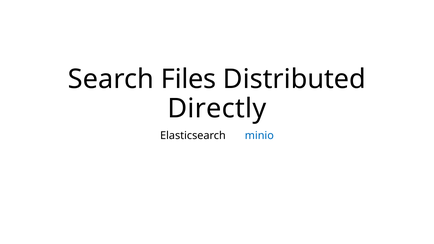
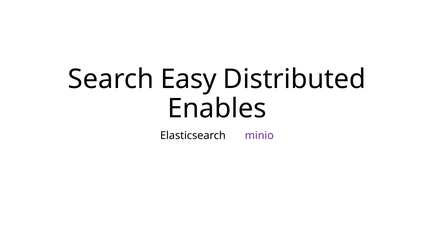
Files: Files -> Easy
Directly: Directly -> Enables
minio colour: blue -> purple
